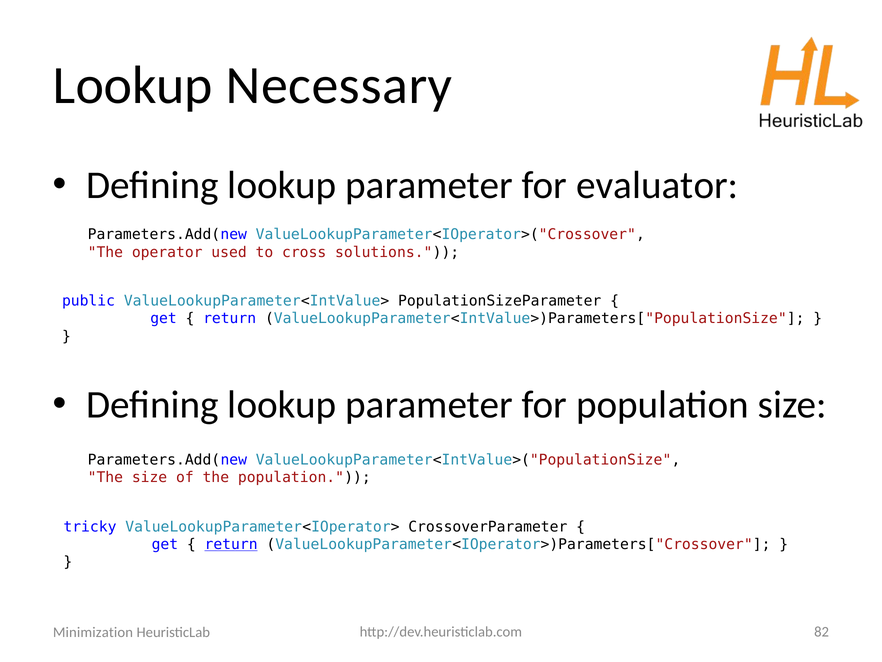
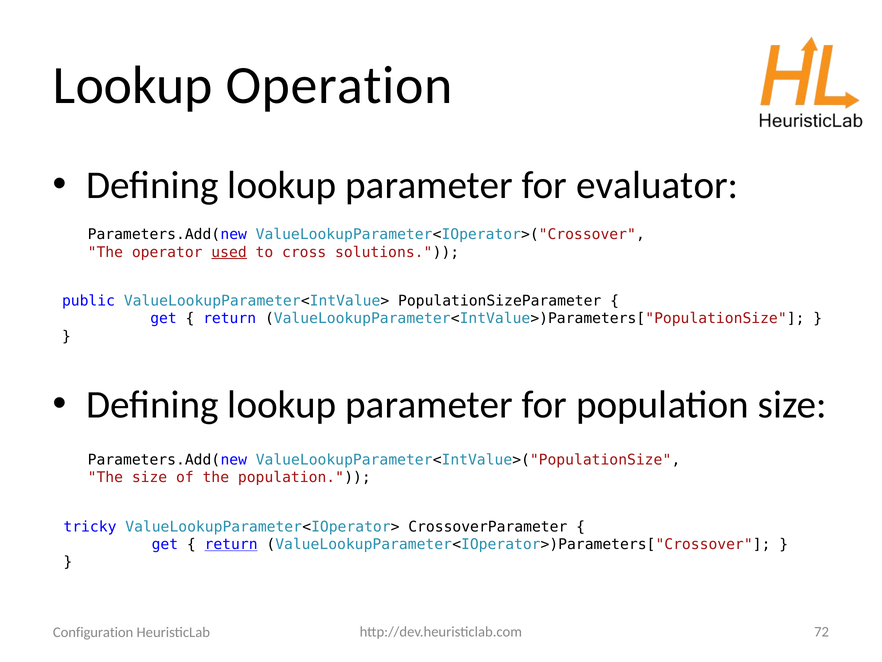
Necessary: Necessary -> Operation
used underline: none -> present
82: 82 -> 72
Minimization: Minimization -> Configuration
